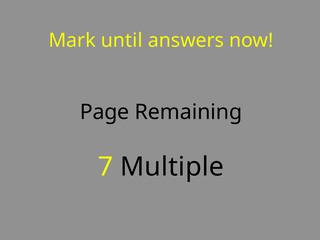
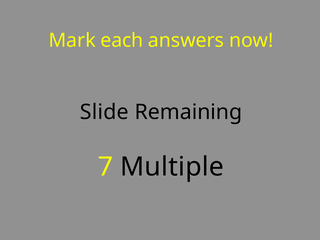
until: until -> each
Page: Page -> Slide
